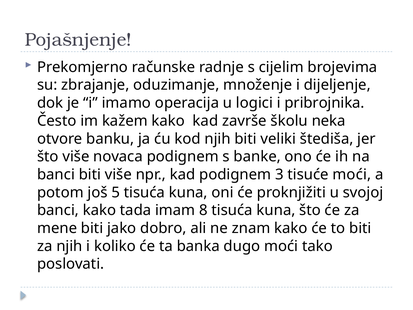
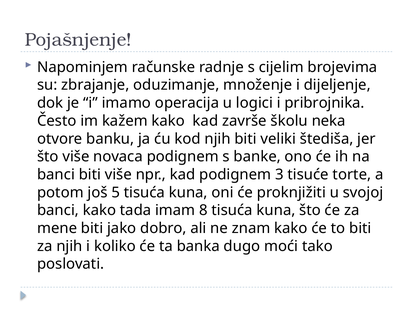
Prekomjerno: Prekomjerno -> Napominjem
tisuće moći: moći -> torte
